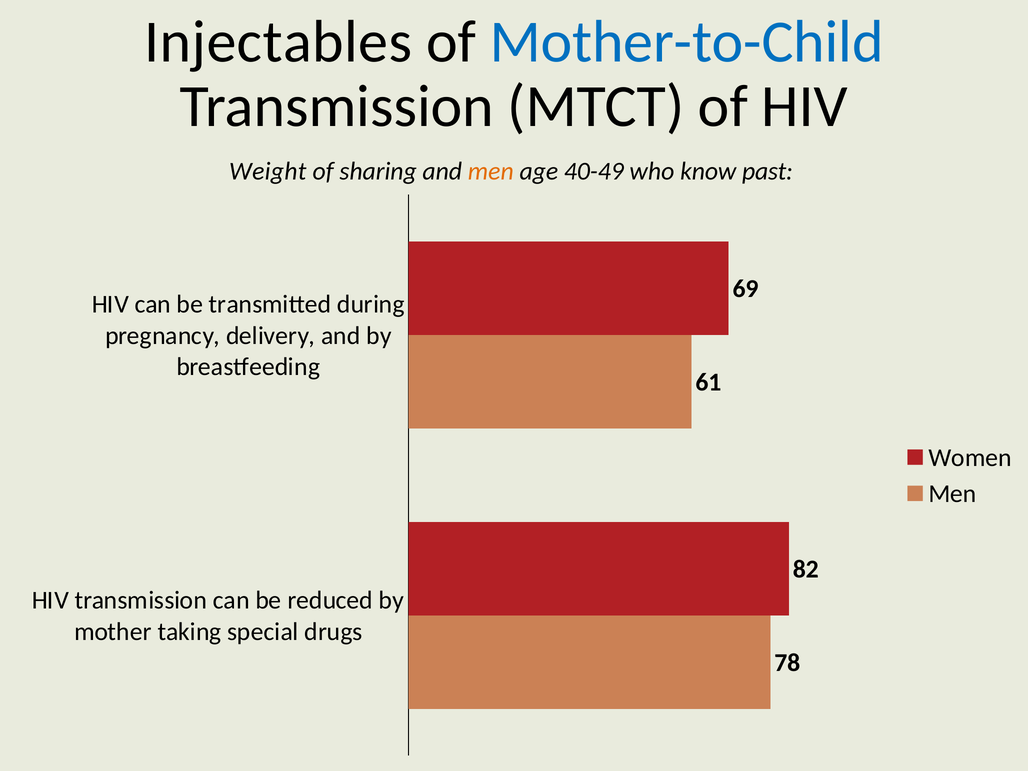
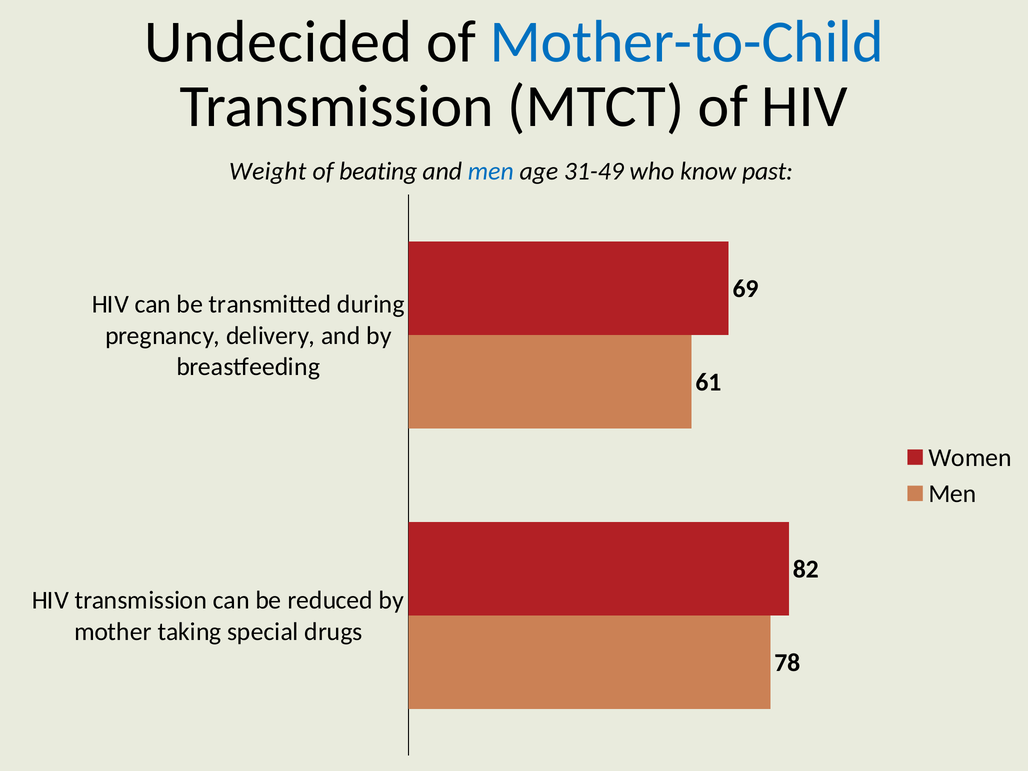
Injectables: Injectables -> Undecided
sharing: sharing -> beating
men at (491, 171) colour: orange -> blue
40-49: 40-49 -> 31-49
